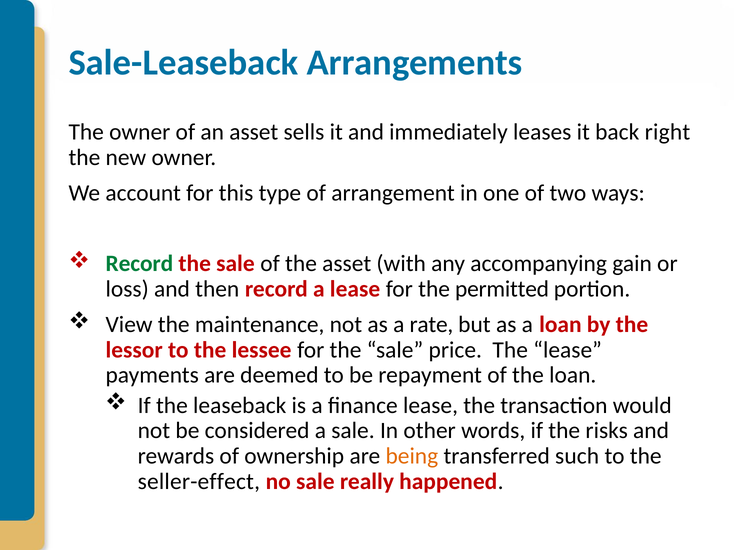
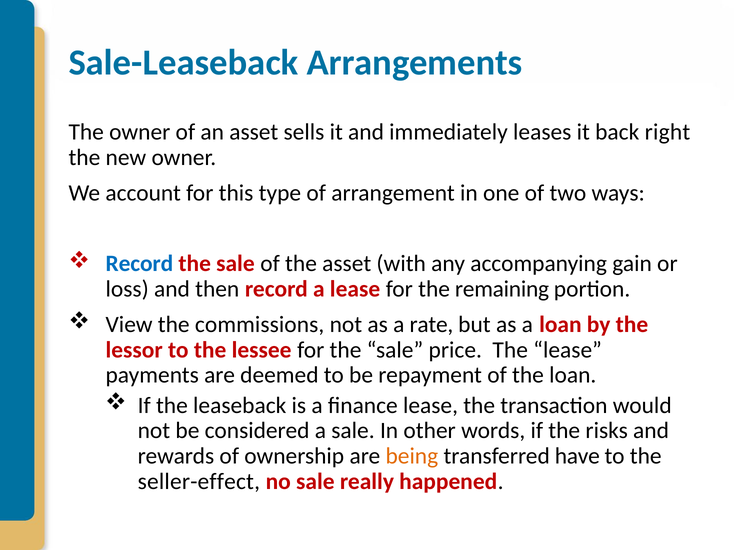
Record at (139, 264) colour: green -> blue
permitted: permitted -> remaining
maintenance: maintenance -> commissions
such: such -> have
